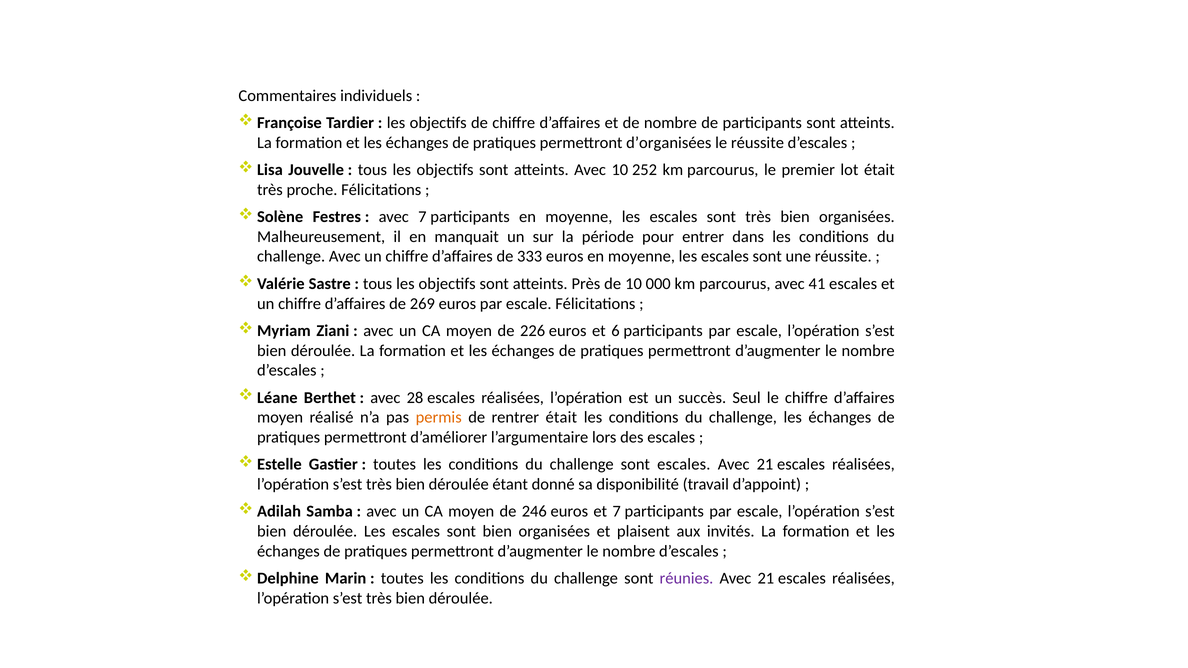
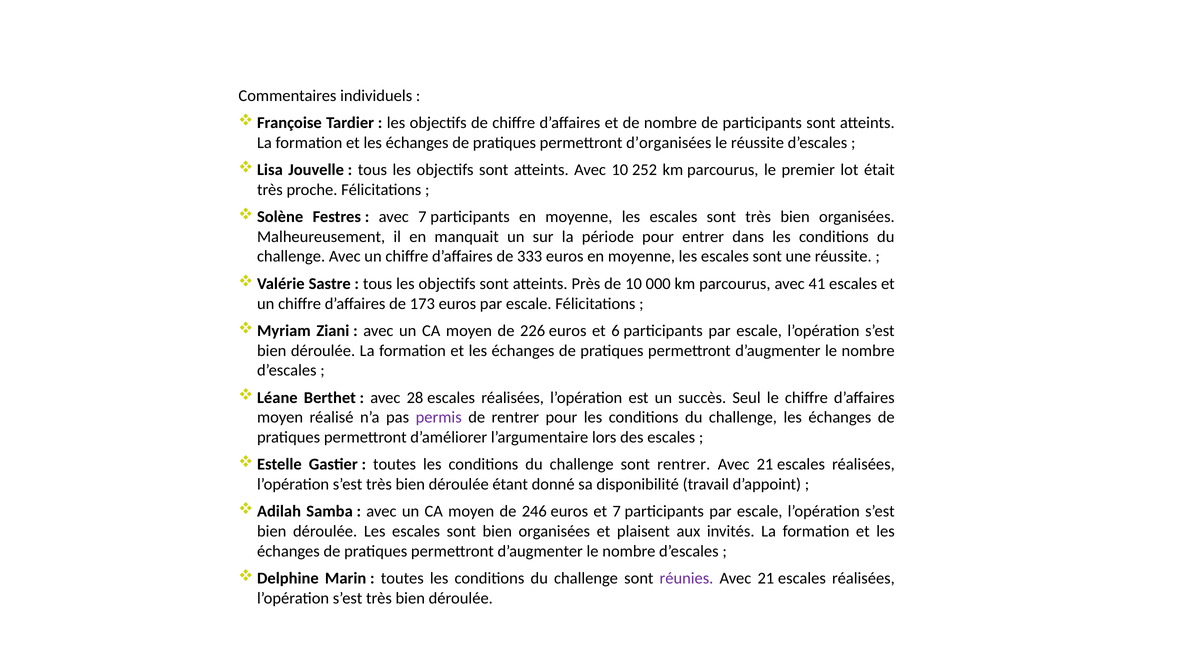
269: 269 -> 173
permis colour: orange -> purple
rentrer était: était -> pour
sont escales: escales -> rentrer
